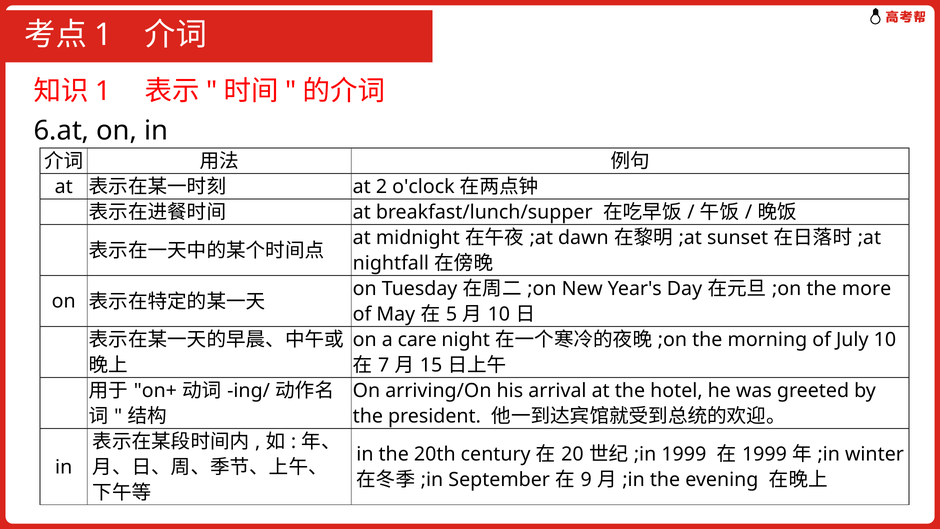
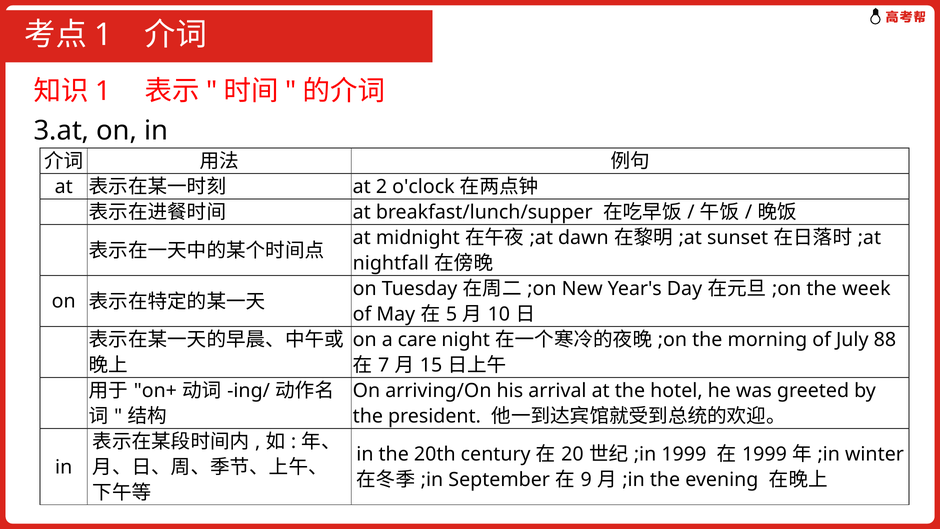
6.at: 6.at -> 3.at
more: more -> week
July 10: 10 -> 88
